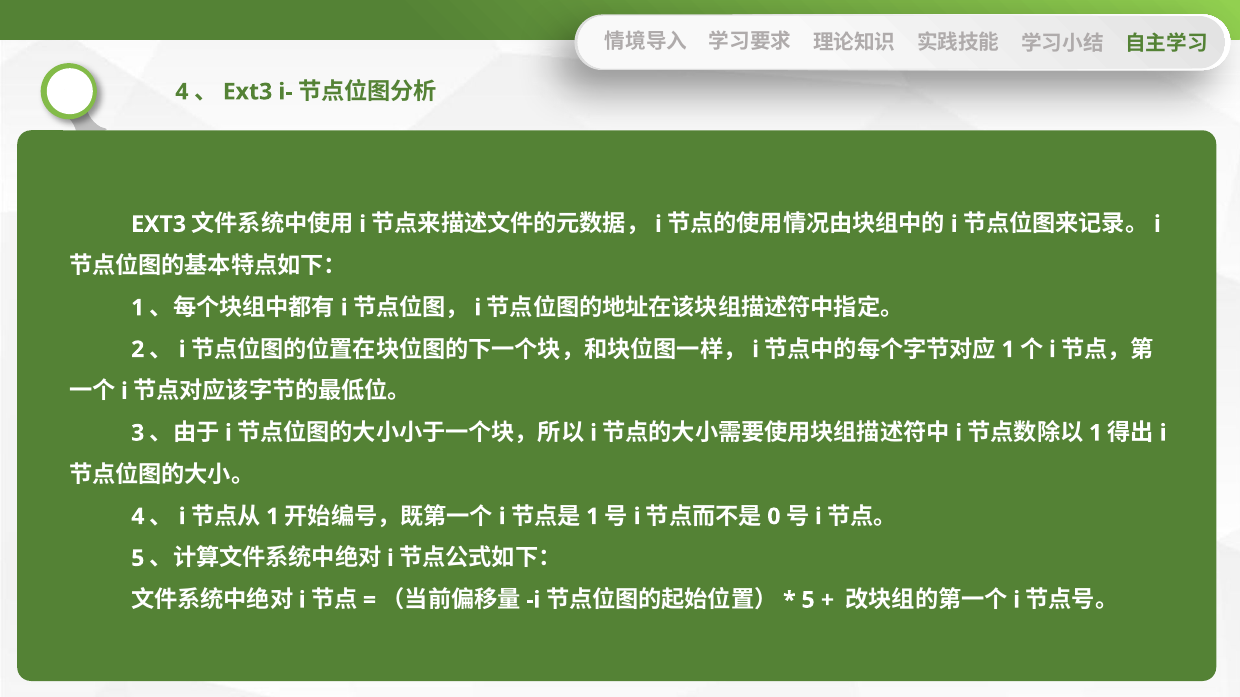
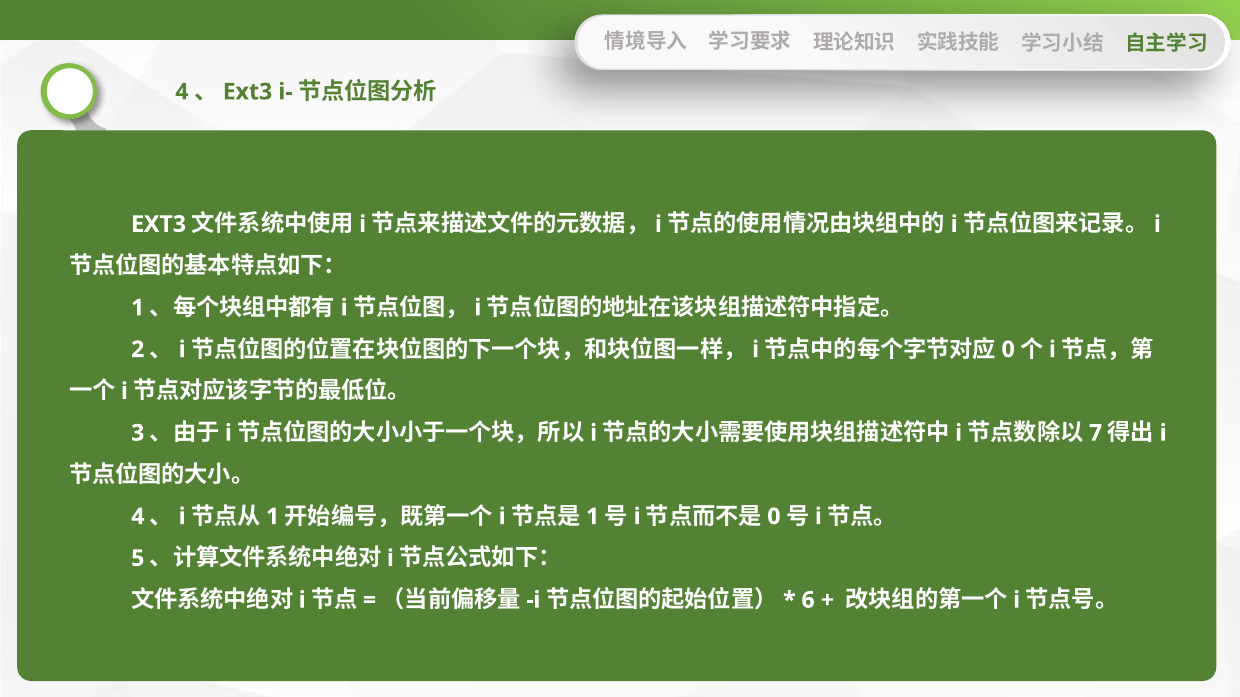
1 at (1008, 350): 1 -> 0
1 at (1096, 433): 1 -> 7
5 at (808, 600): 5 -> 6
